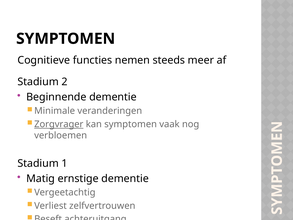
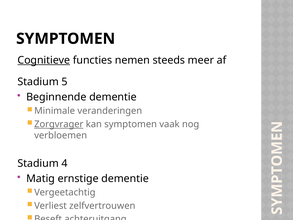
Cognitieve underline: none -> present
2: 2 -> 5
1: 1 -> 4
